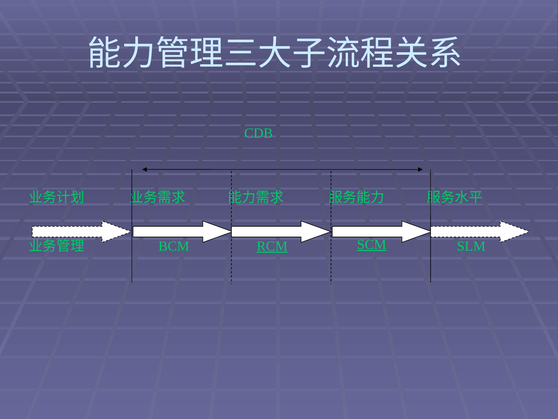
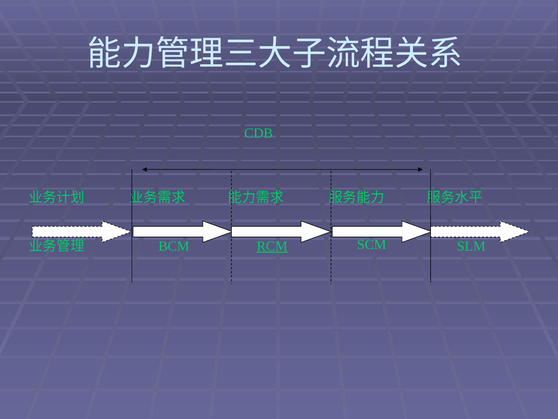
SCM underline: present -> none
